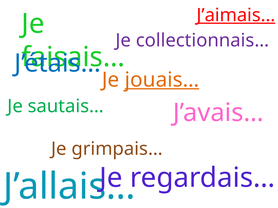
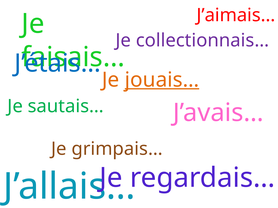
J’aimais… underline: present -> none
